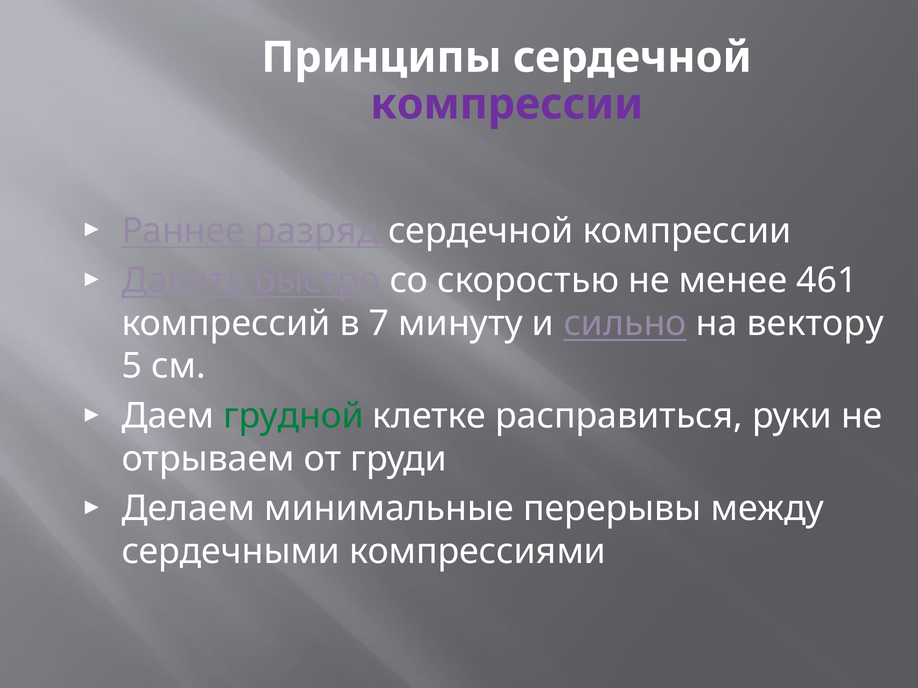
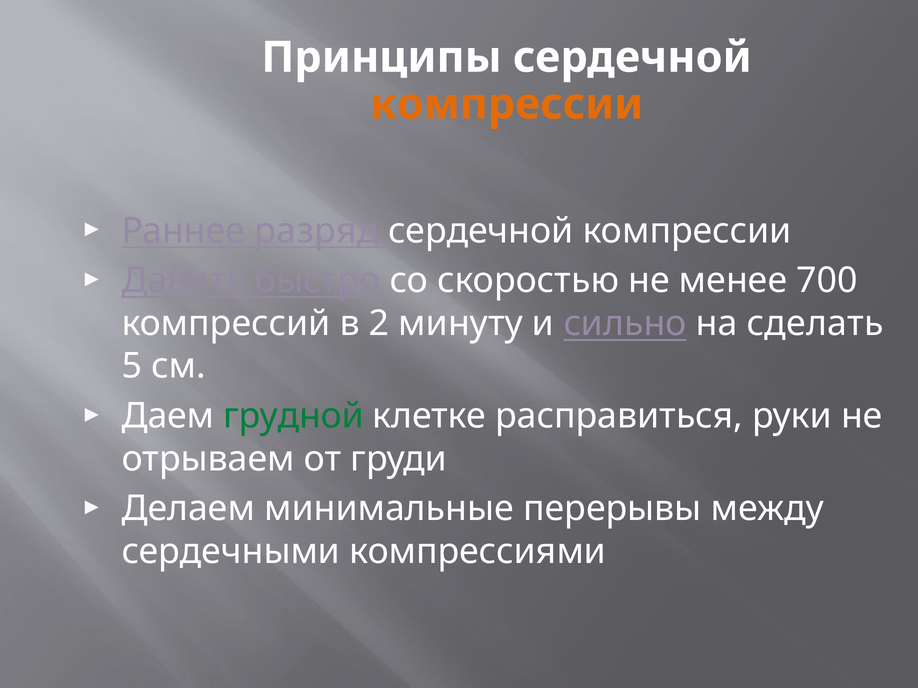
компрессии at (507, 104) colour: purple -> orange
461: 461 -> 700
7: 7 -> 2
вектору: вектору -> сделать
